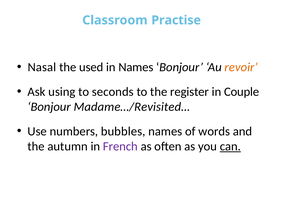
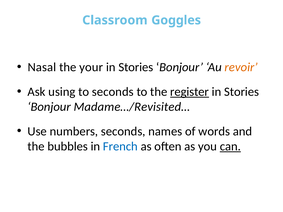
Practise: Practise -> Goggles
used: used -> your
Names at (136, 67): Names -> Stories
register underline: none -> present
Couple at (242, 92): Couple -> Stories
numbers bubbles: bubbles -> seconds
autumn: autumn -> bubbles
French colour: purple -> blue
